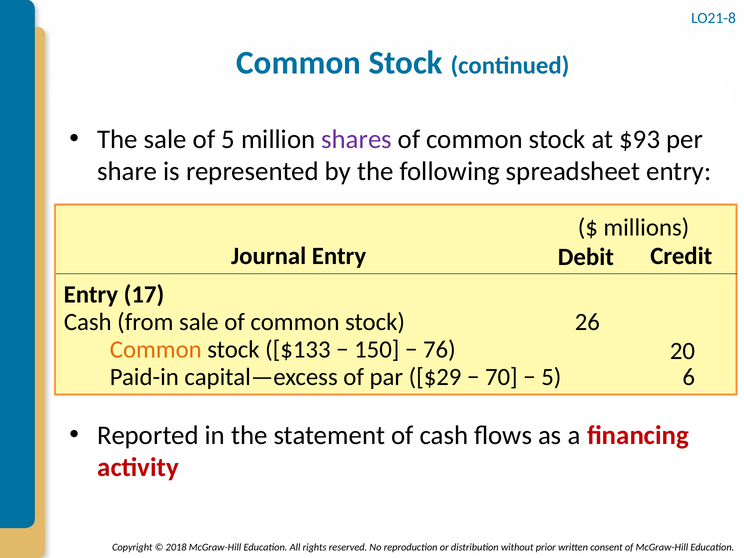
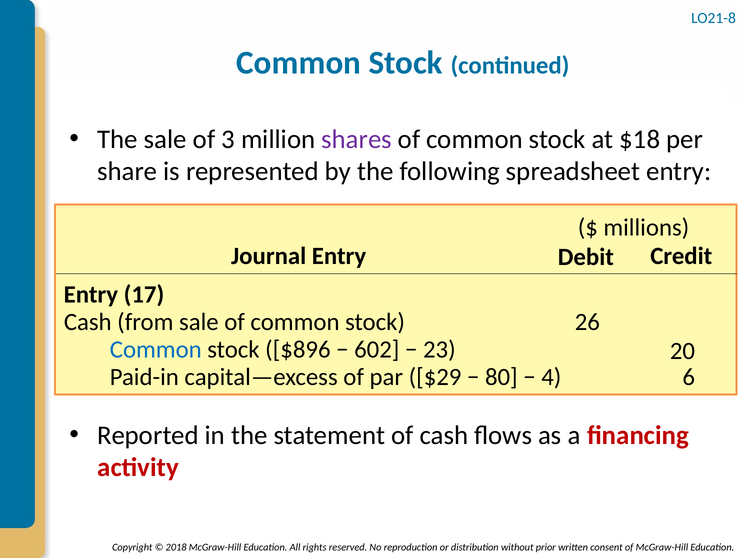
of 5: 5 -> 3
$93: $93 -> $18
Common at (156, 350) colour: orange -> blue
$133: $133 -> $896
150: 150 -> 602
76: 76 -> 23
70: 70 -> 80
5 at (551, 377): 5 -> 4
